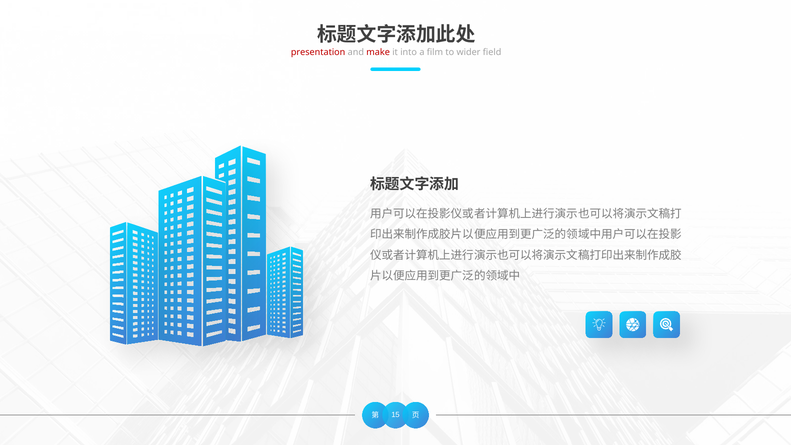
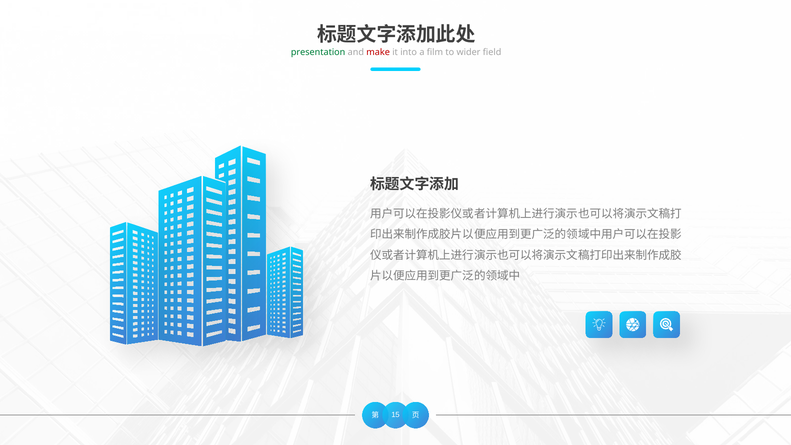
presentation colour: red -> green
